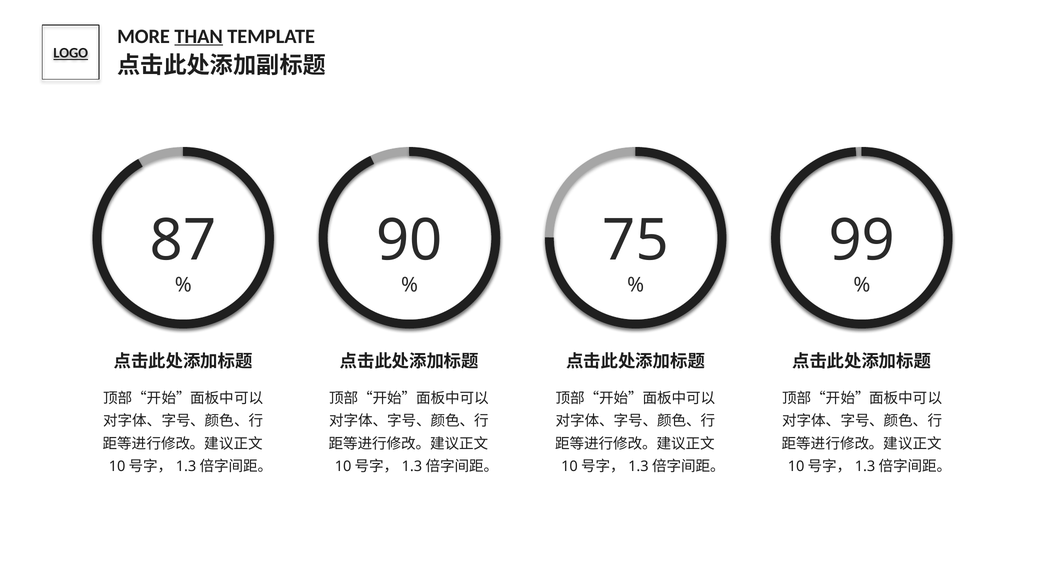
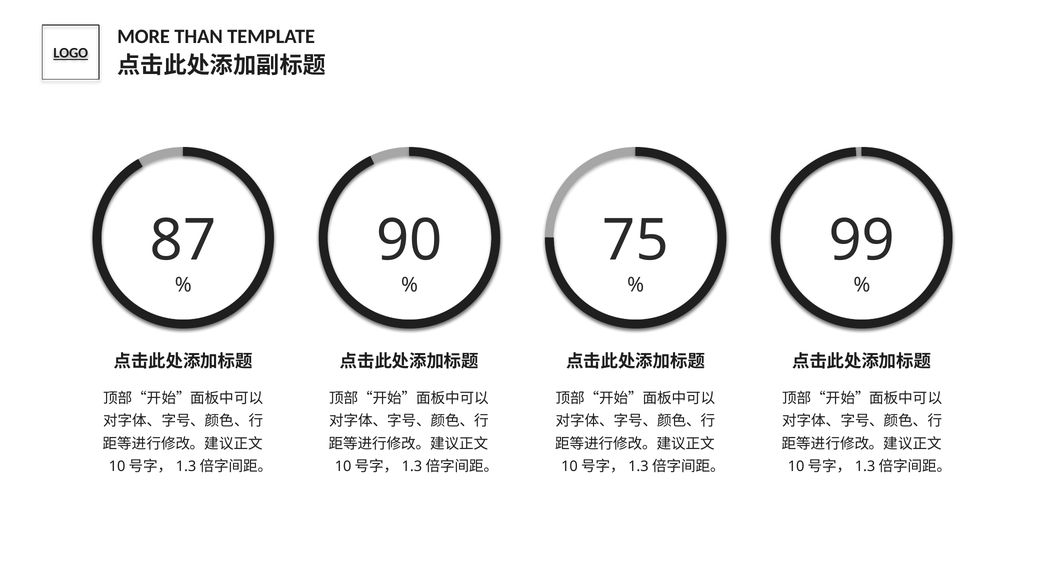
THAN underline: present -> none
